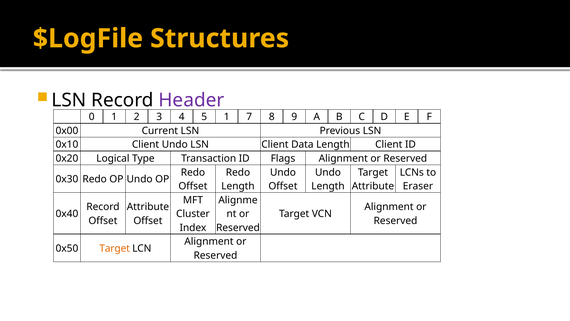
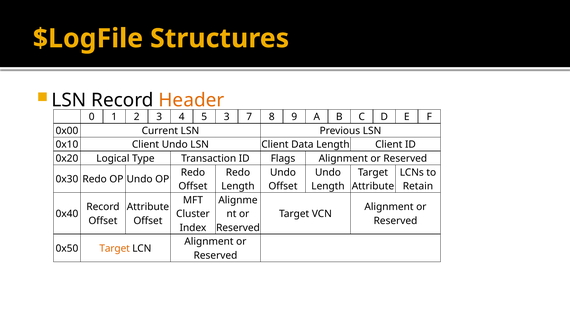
Header colour: purple -> orange
5 1: 1 -> 3
Eraser: Eraser -> Retain
